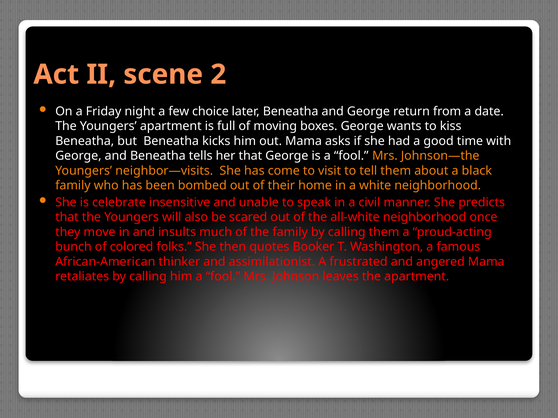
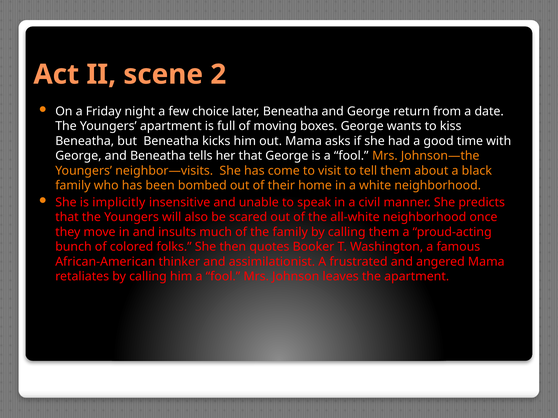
celebrate: celebrate -> implicitly
